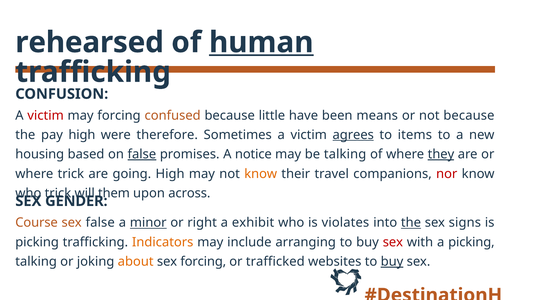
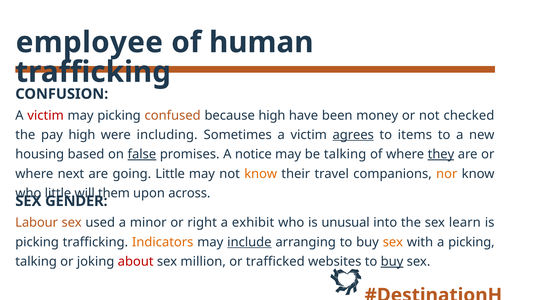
rehearsed: rehearsed -> employee
human underline: present -> none
may forcing: forcing -> picking
because little: little -> high
means: means -> money
not because: because -> checked
therefore: therefore -> including
where trick: trick -> next
going High: High -> Little
nor colour: red -> orange
who trick: trick -> little
Course: Course -> Labour
sex false: false -> used
minor underline: present -> none
violates: violates -> unusual
the at (411, 223) underline: present -> none
signs: signs -> learn
include underline: none -> present
sex at (393, 242) colour: red -> orange
about colour: orange -> red
sex forcing: forcing -> million
